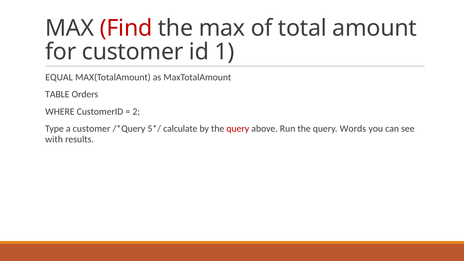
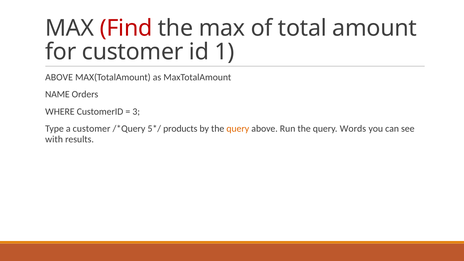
EQUAL at (59, 77): EQUAL -> ABOVE
TABLE: TABLE -> NAME
2: 2 -> 3
calculate: calculate -> products
query at (238, 129) colour: red -> orange
